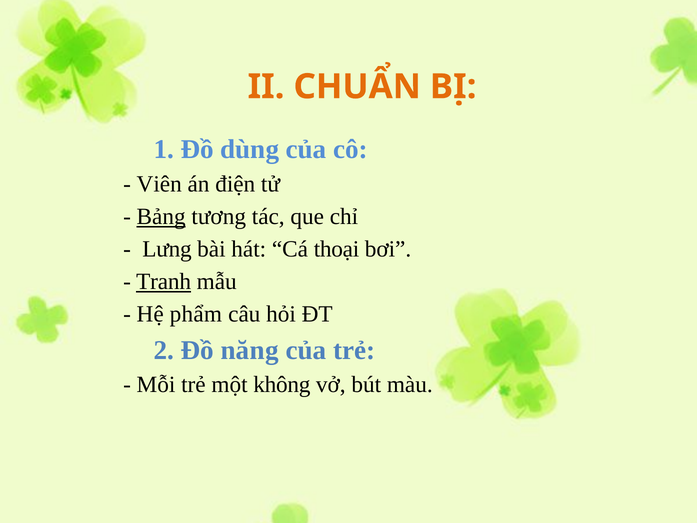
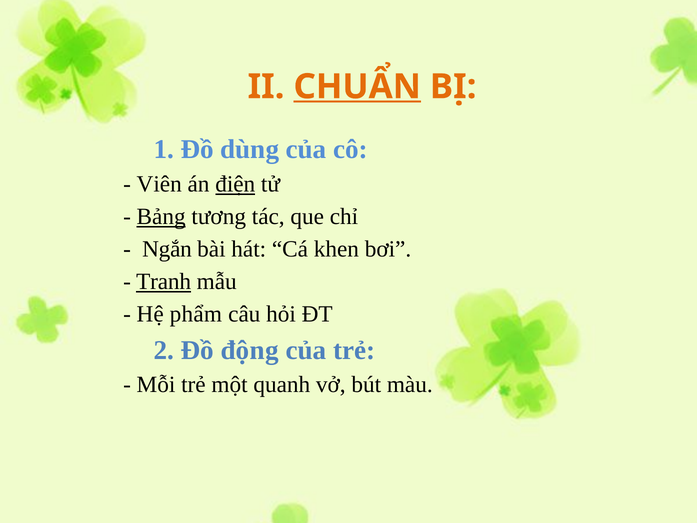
CHUẨN underline: none -> present
điện underline: none -> present
Lưng: Lưng -> Ngắn
thoại: thoại -> khen
năng: năng -> động
không: không -> quanh
